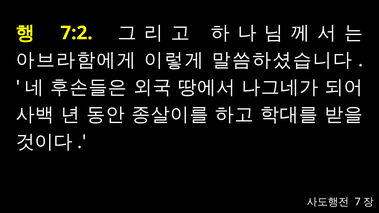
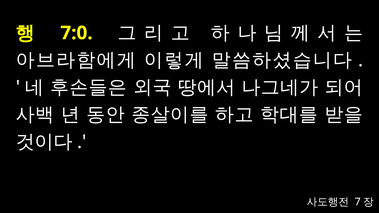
7:2: 7:2 -> 7:0
